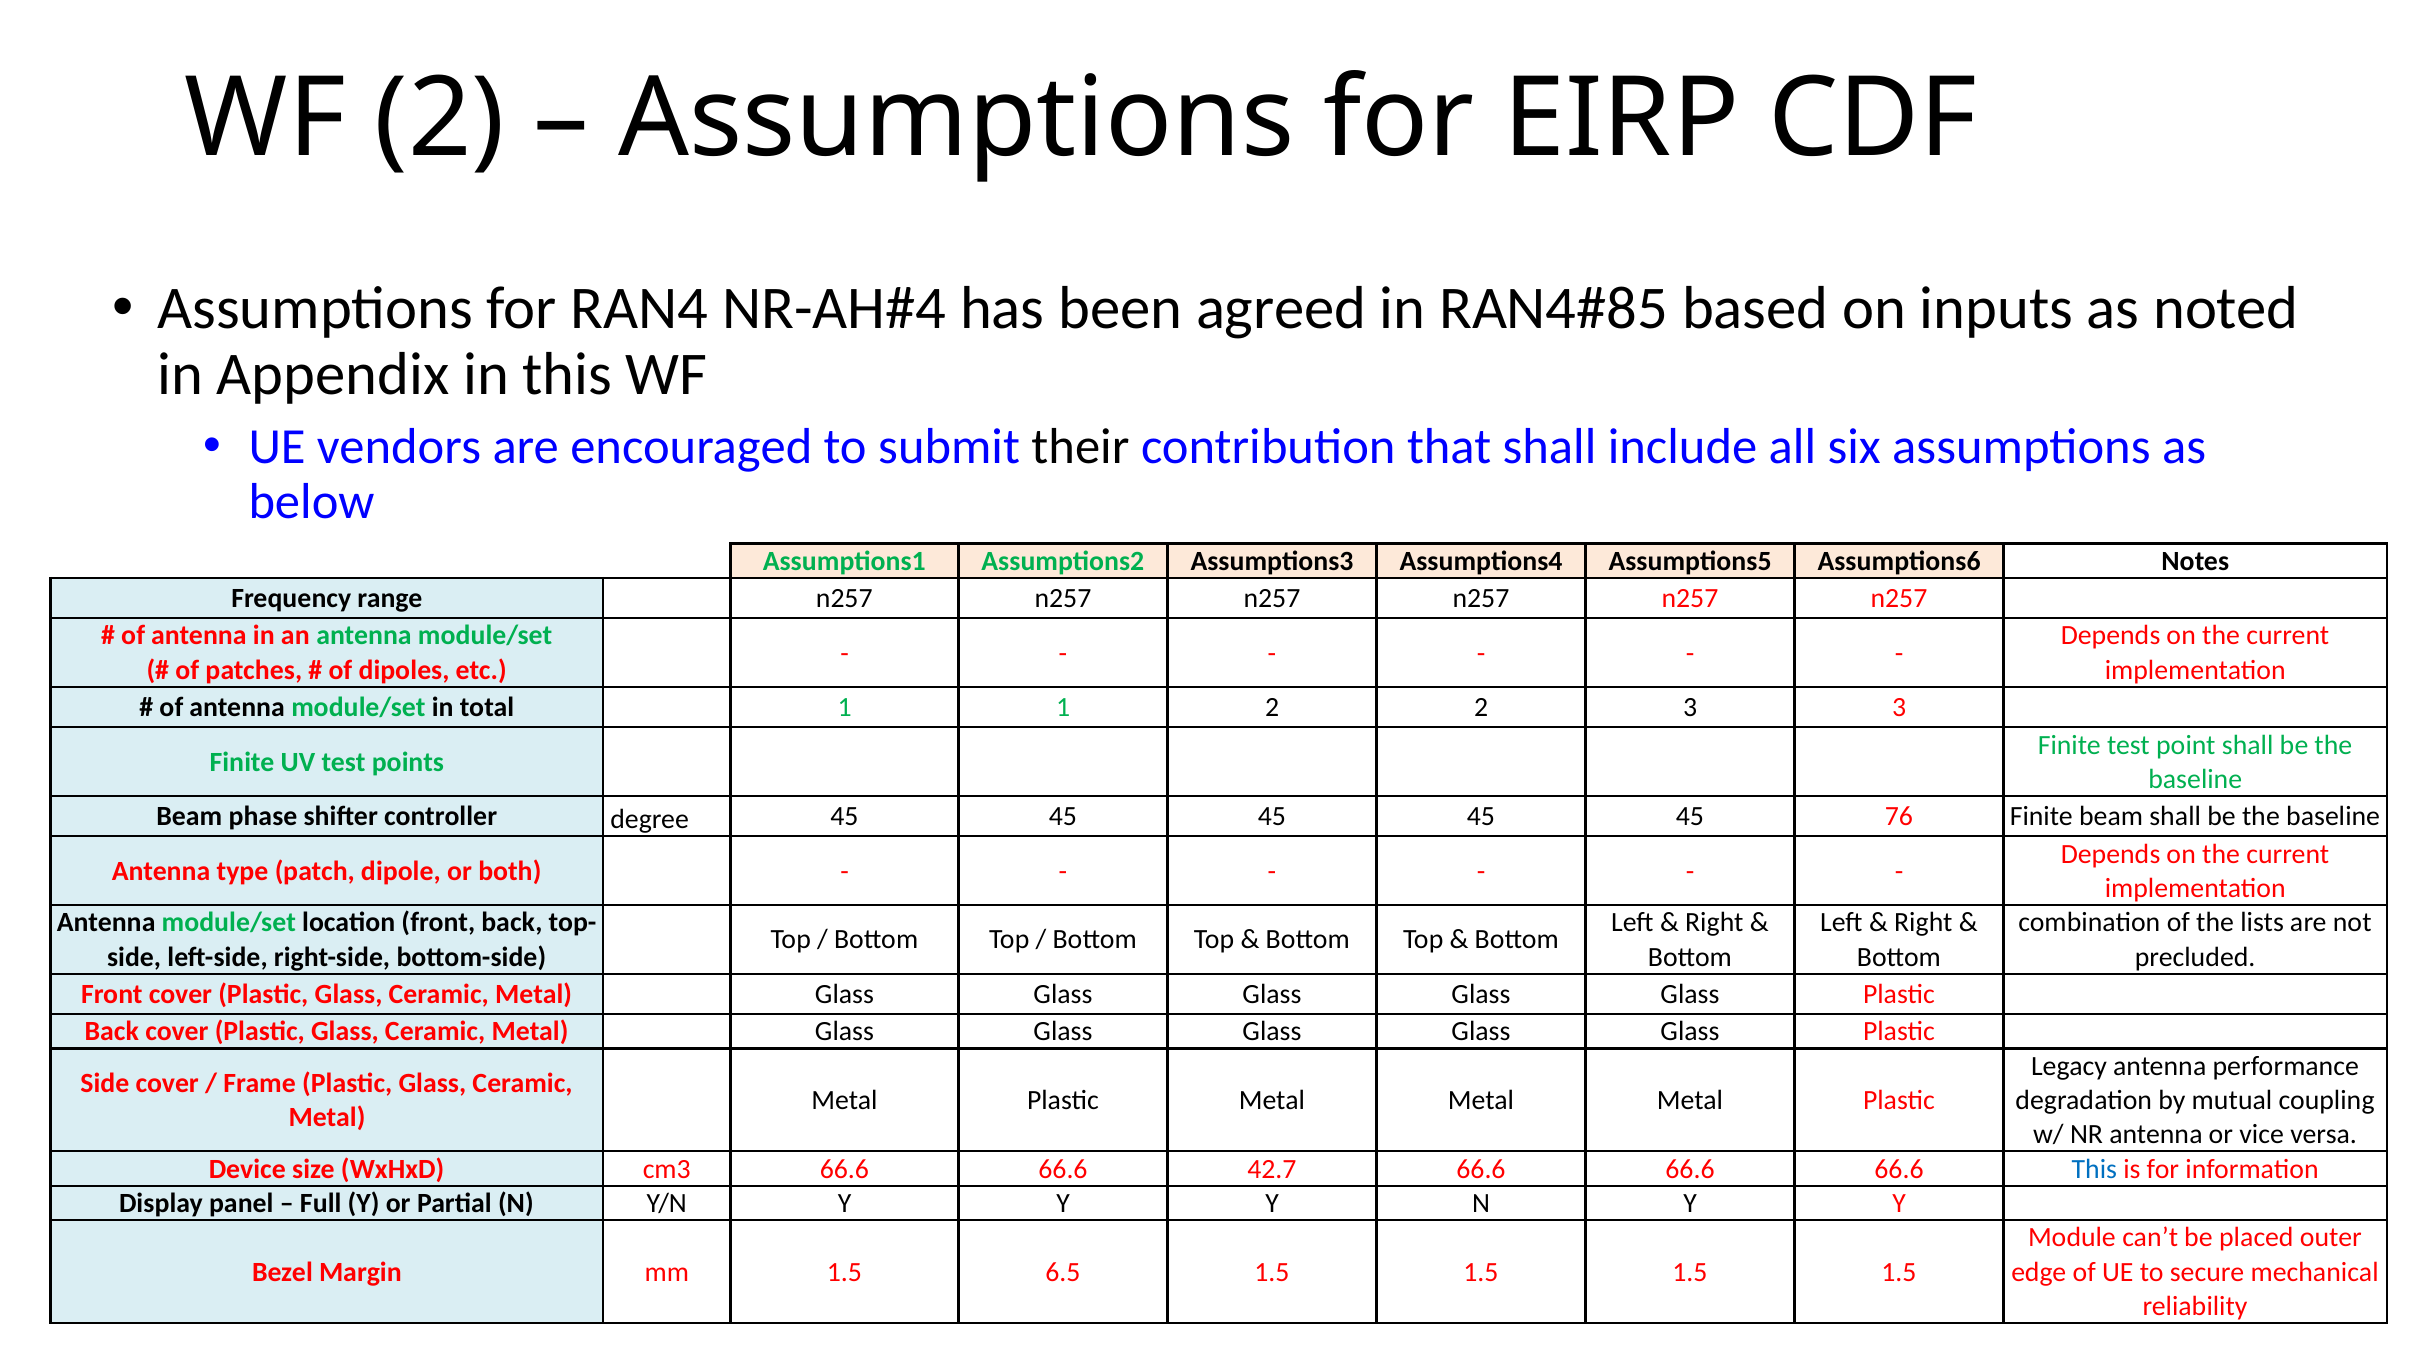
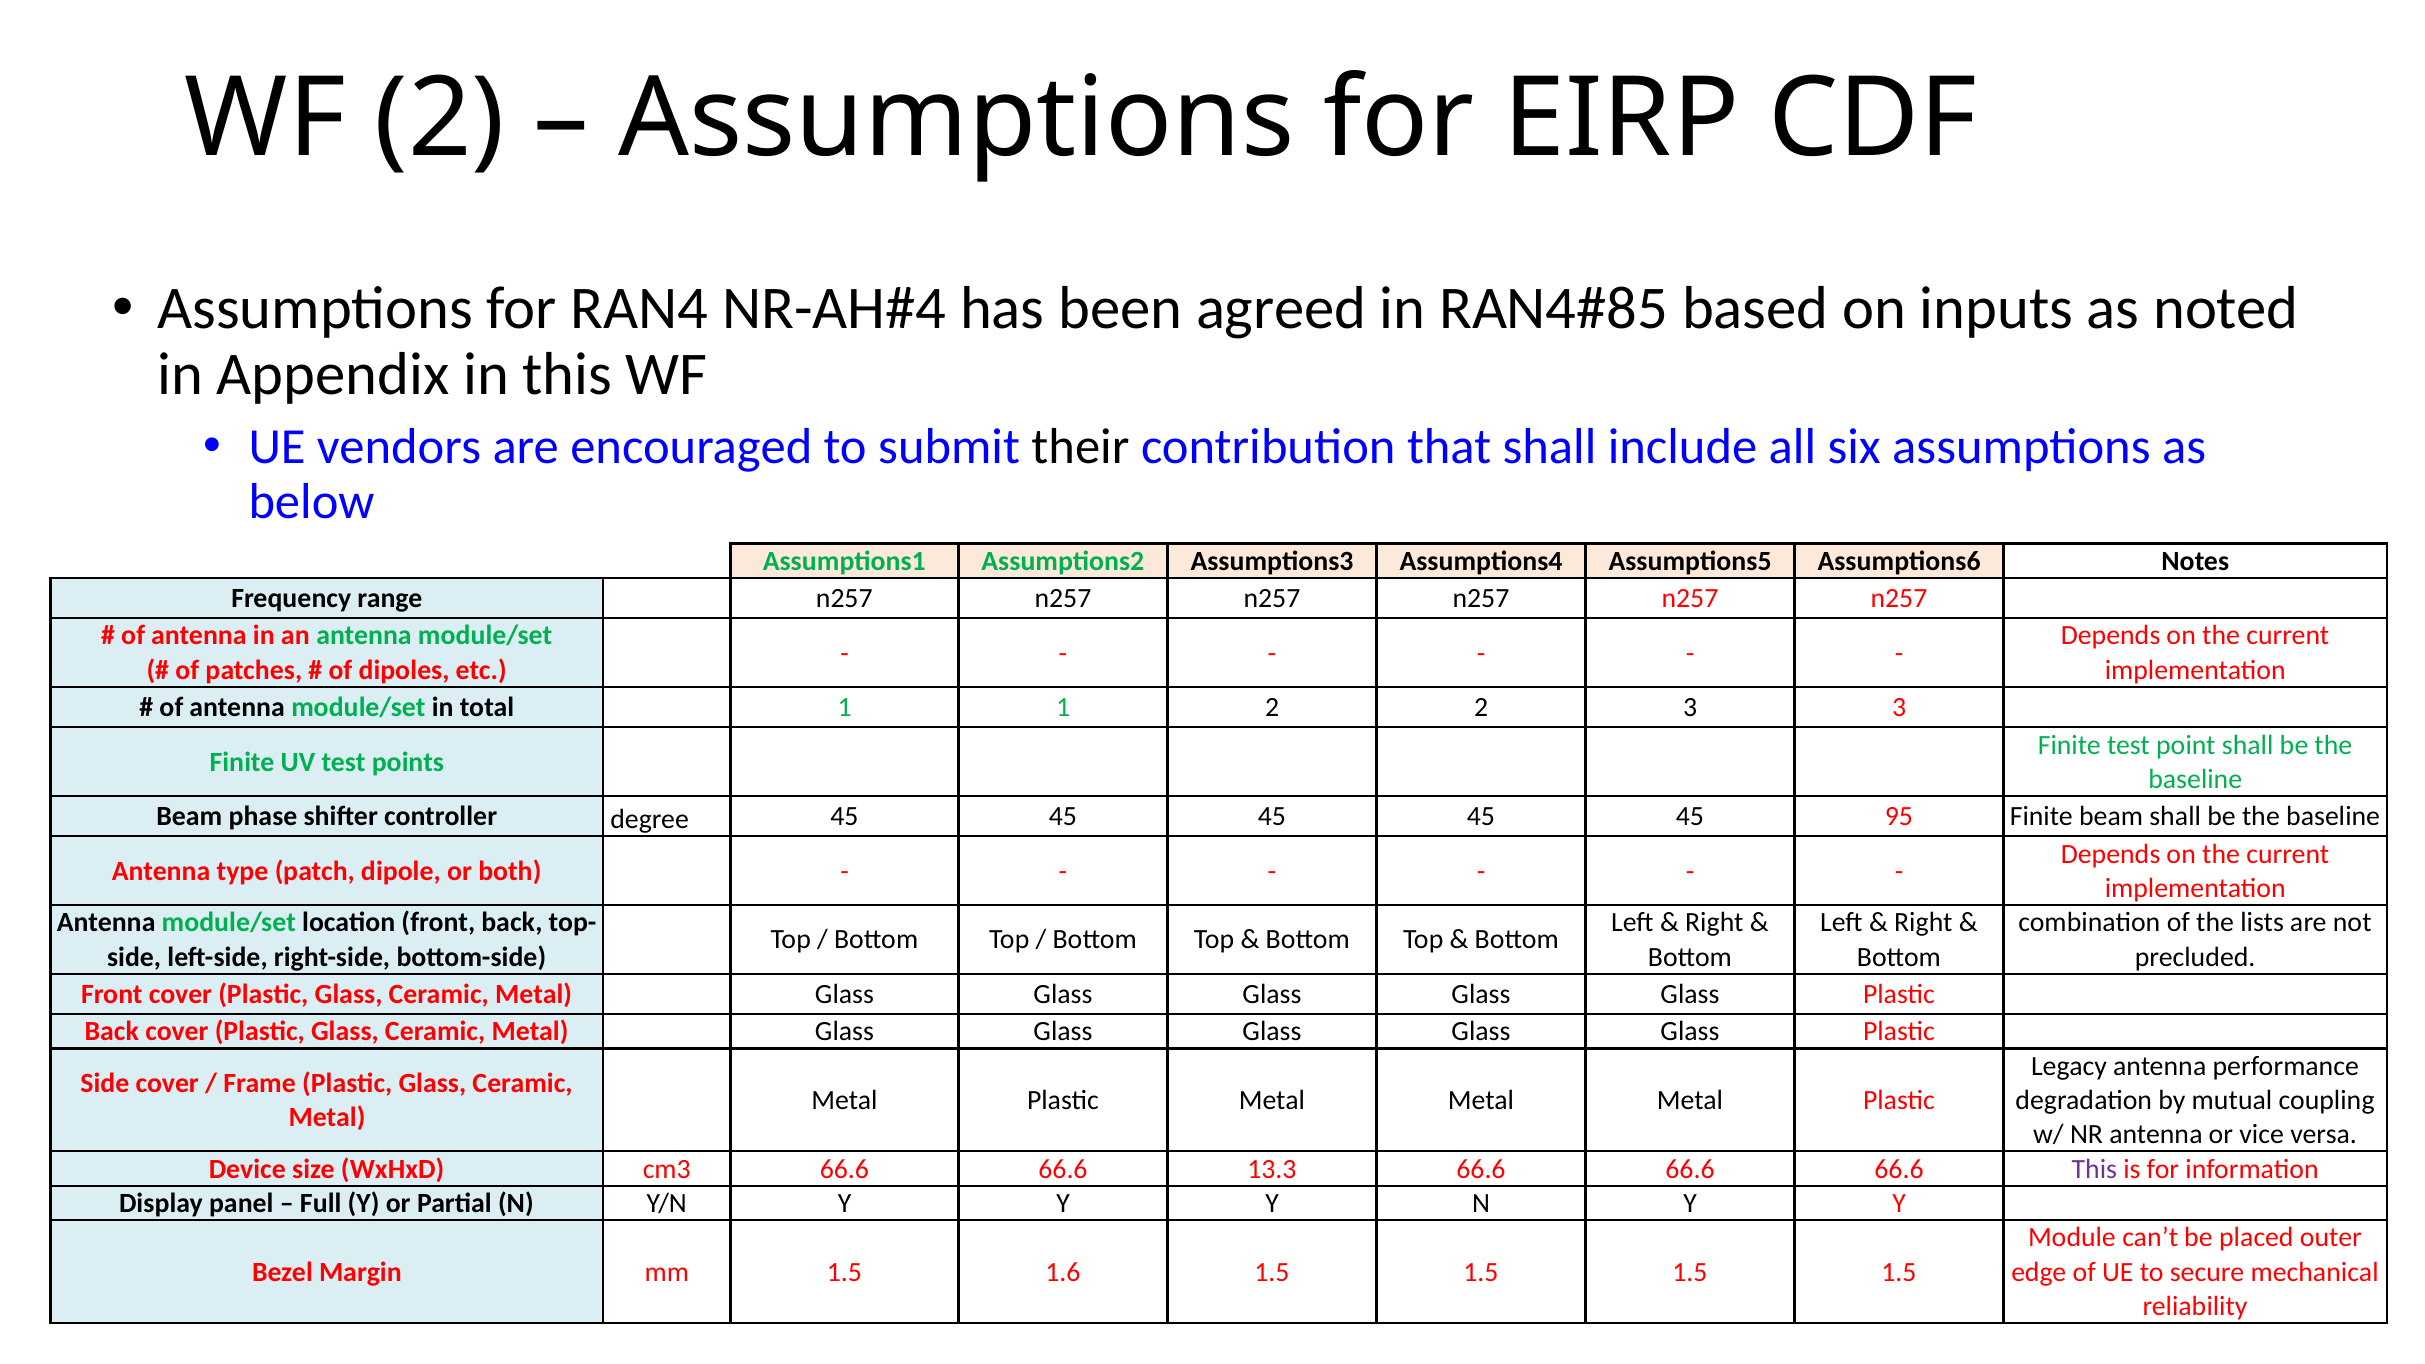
76: 76 -> 95
42.7: 42.7 -> 13.3
This at (2094, 1169) colour: blue -> purple
6.5: 6.5 -> 1.6
